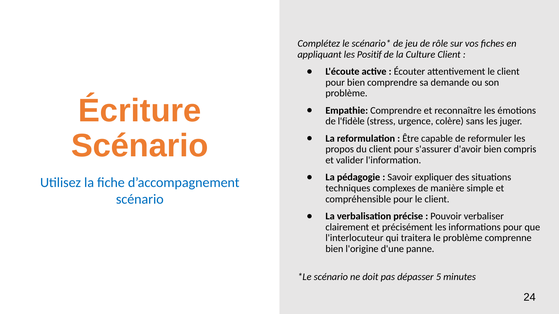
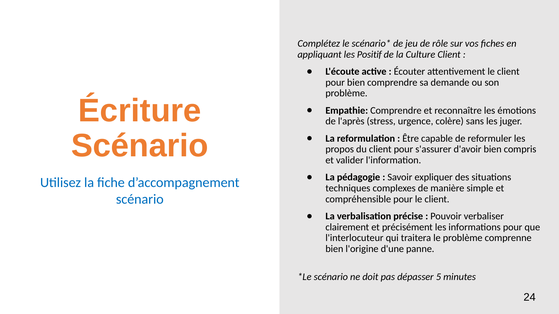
l'fidèle: l'fidèle -> l'après
